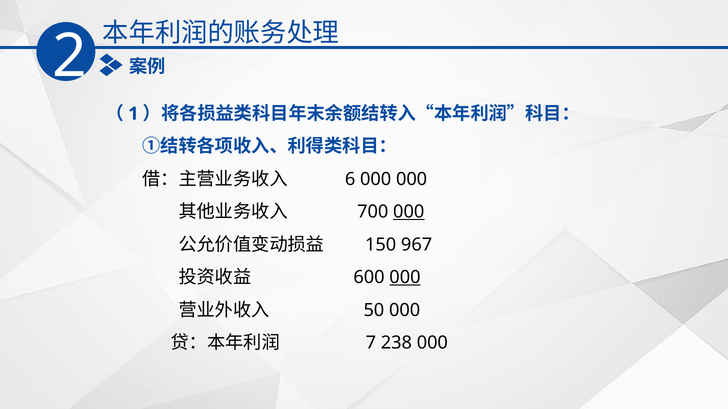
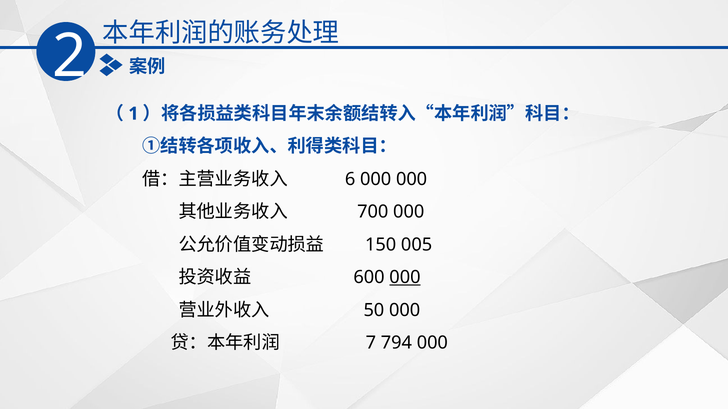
000 at (409, 212) underline: present -> none
967: 967 -> 005
238: 238 -> 794
